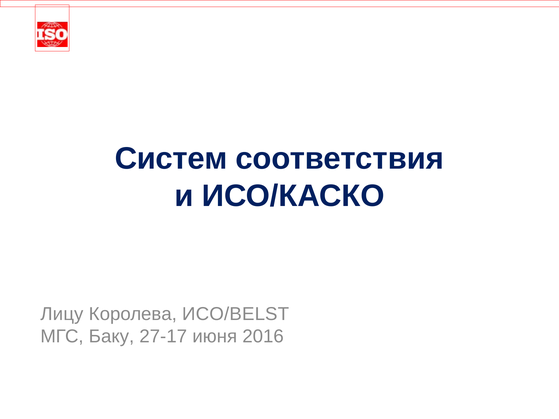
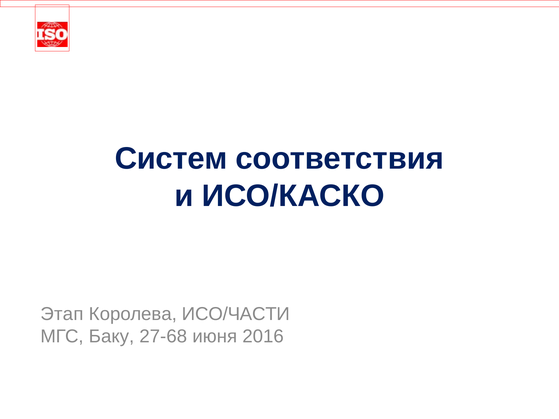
Лицу: Лицу -> Этап
ИСО/BELST: ИСО/BELST -> ИСО/ЧАСТИ
27-17: 27-17 -> 27-68
